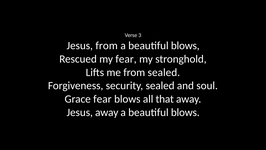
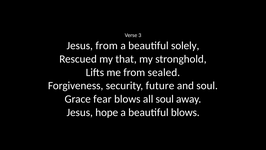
blows at (185, 46): blows -> solely
my fear: fear -> that
security sealed: sealed -> future
all that: that -> soul
Jesus away: away -> hope
